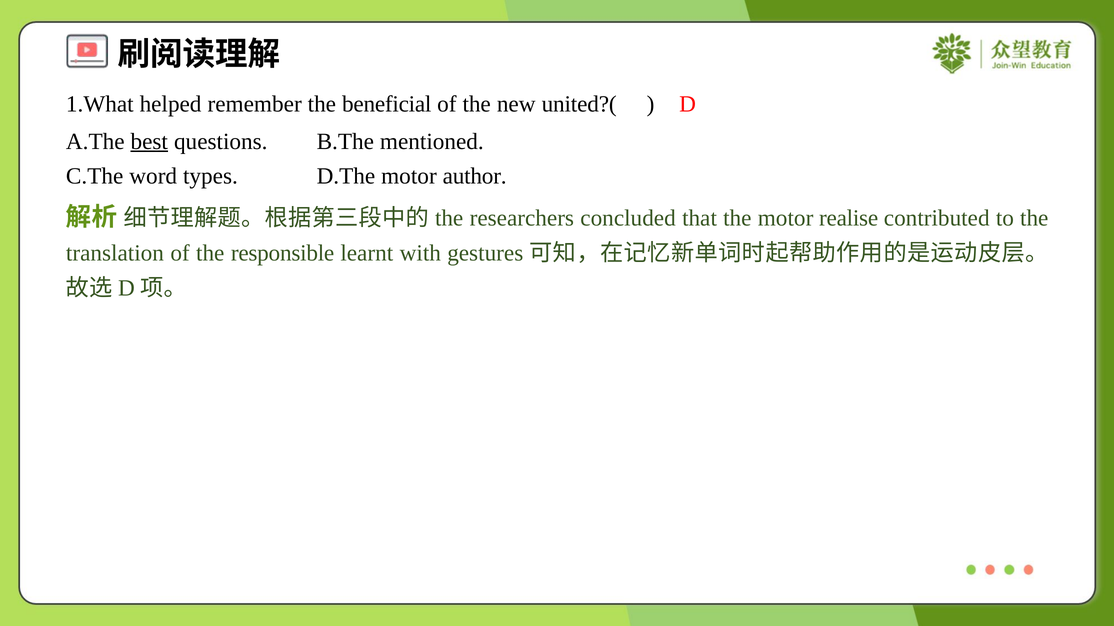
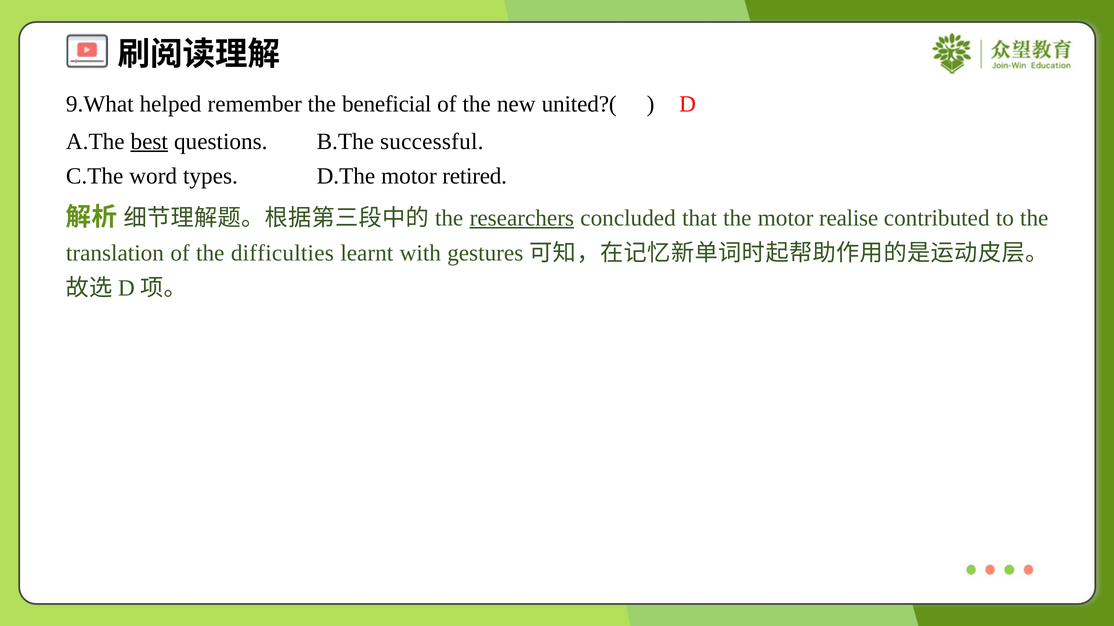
1.What: 1.What -> 9.What
mentioned: mentioned -> successful
author: author -> retired
researchers underline: none -> present
responsible: responsible -> difficulties
